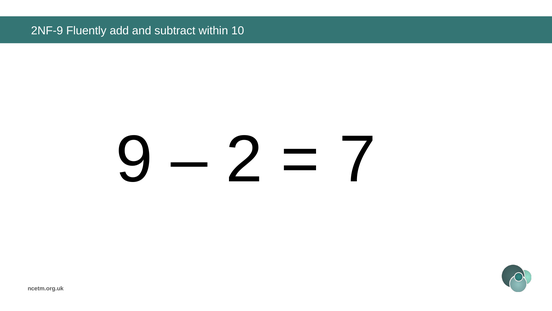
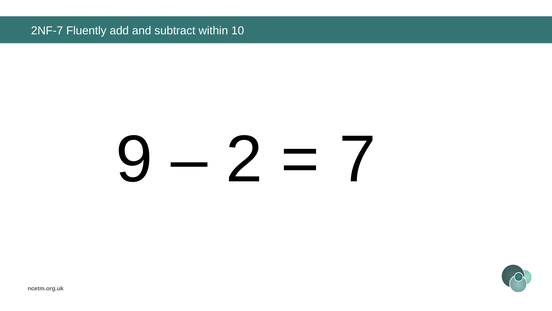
2NF-9: 2NF-9 -> 2NF-7
